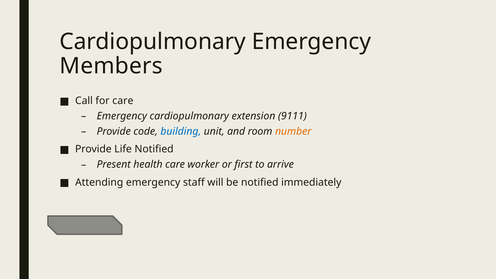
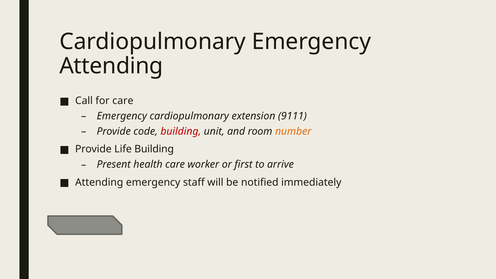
Members at (111, 66): Members -> Attending
building at (181, 131) colour: blue -> red
Life Notified: Notified -> Building
